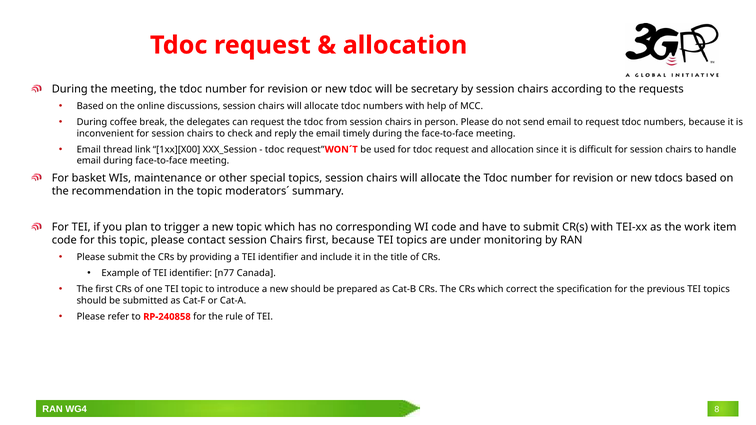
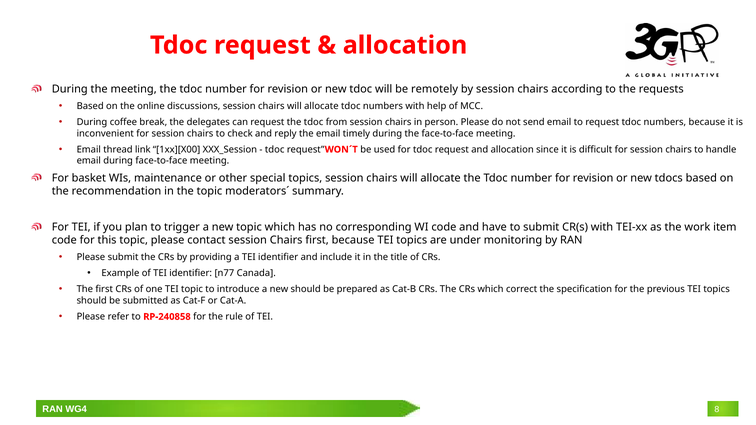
secretary: secretary -> remotely
